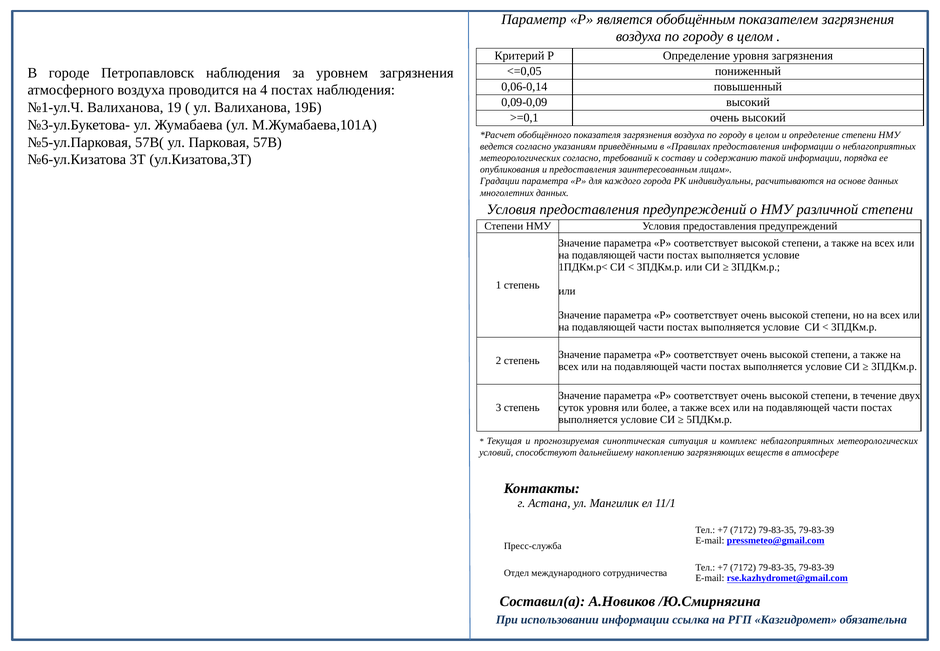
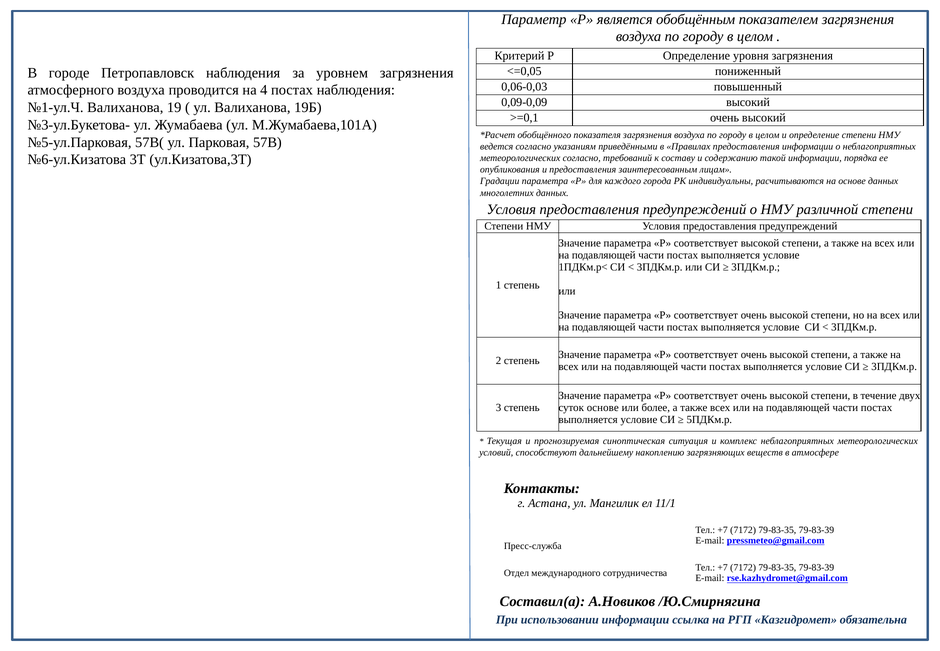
0,06-0,14: 0,06-0,14 -> 0,06-0,03
суток уровня: уровня -> основе
